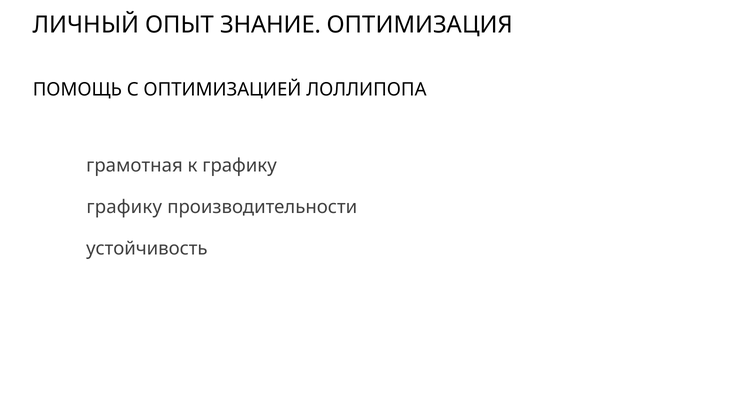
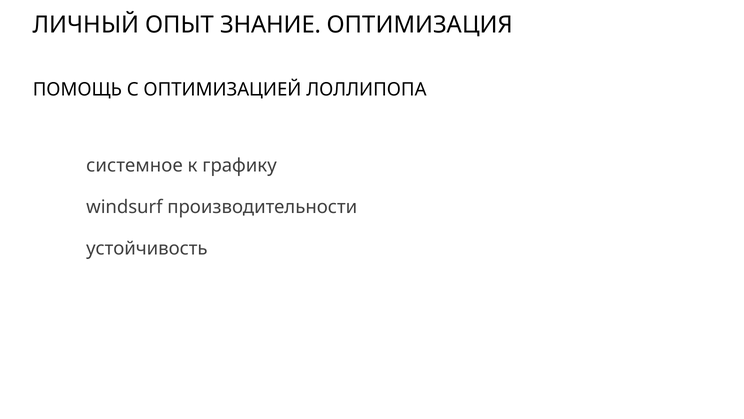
грамотная: грамотная -> системное
графику at (124, 207): графику -> windsurf
